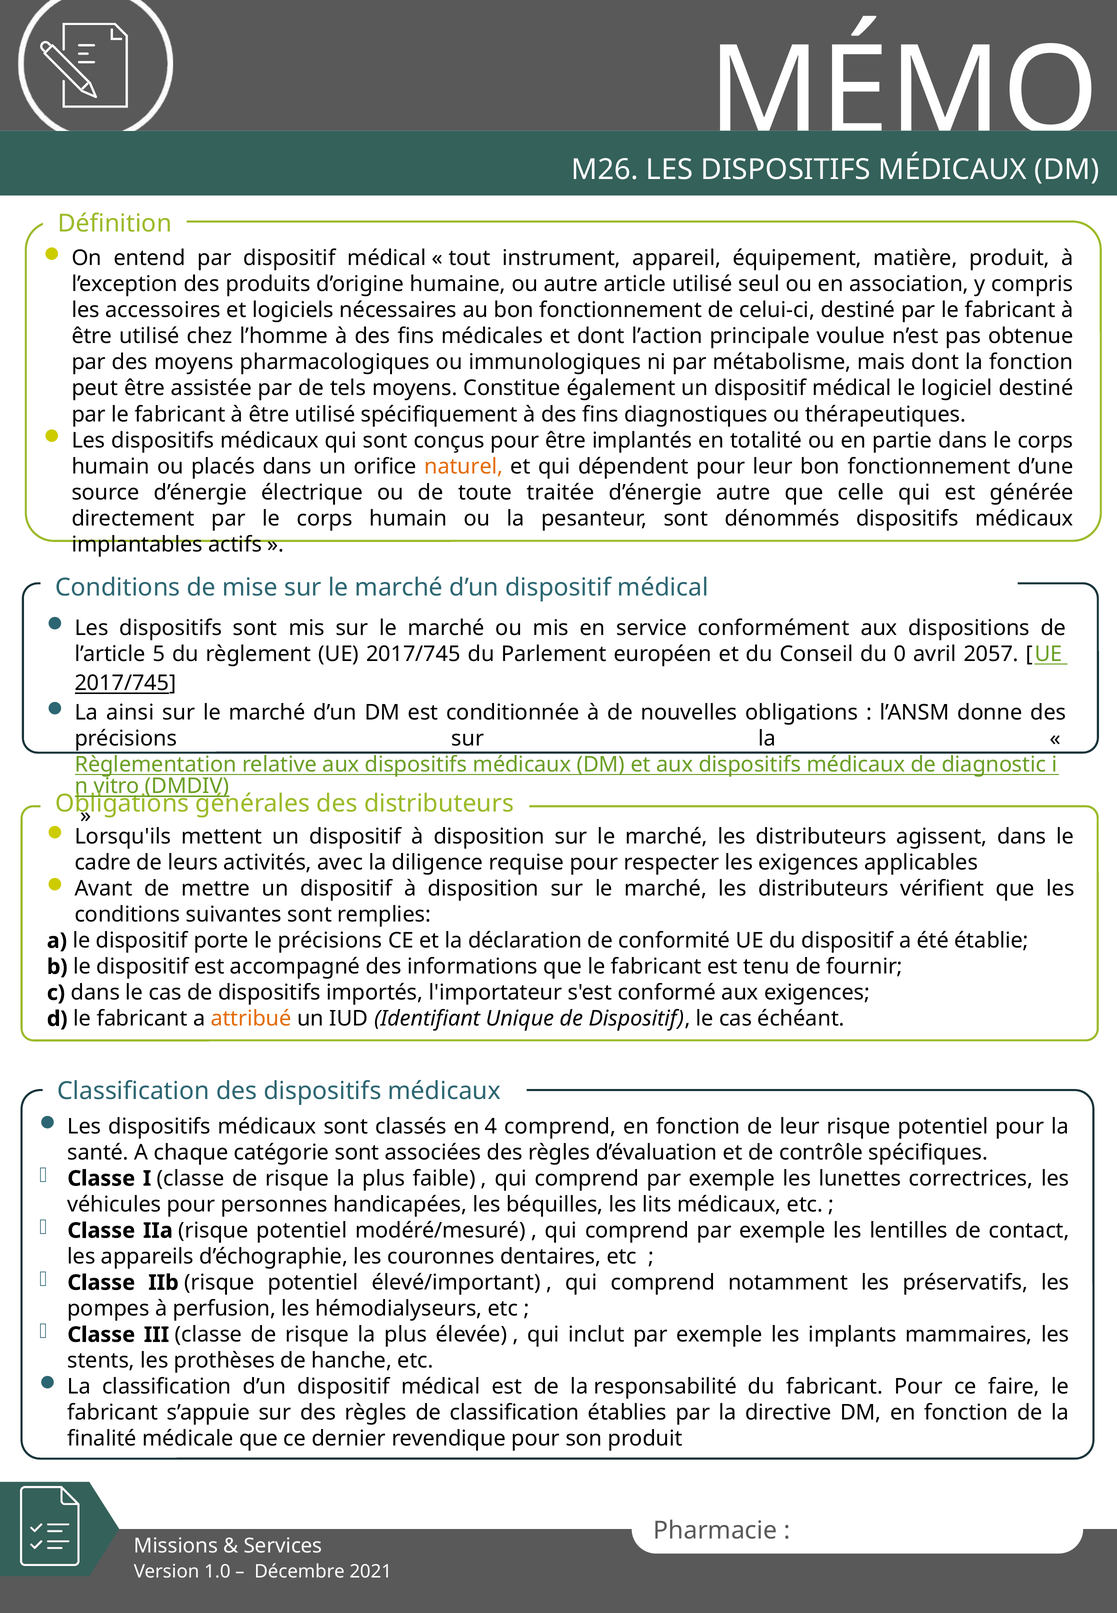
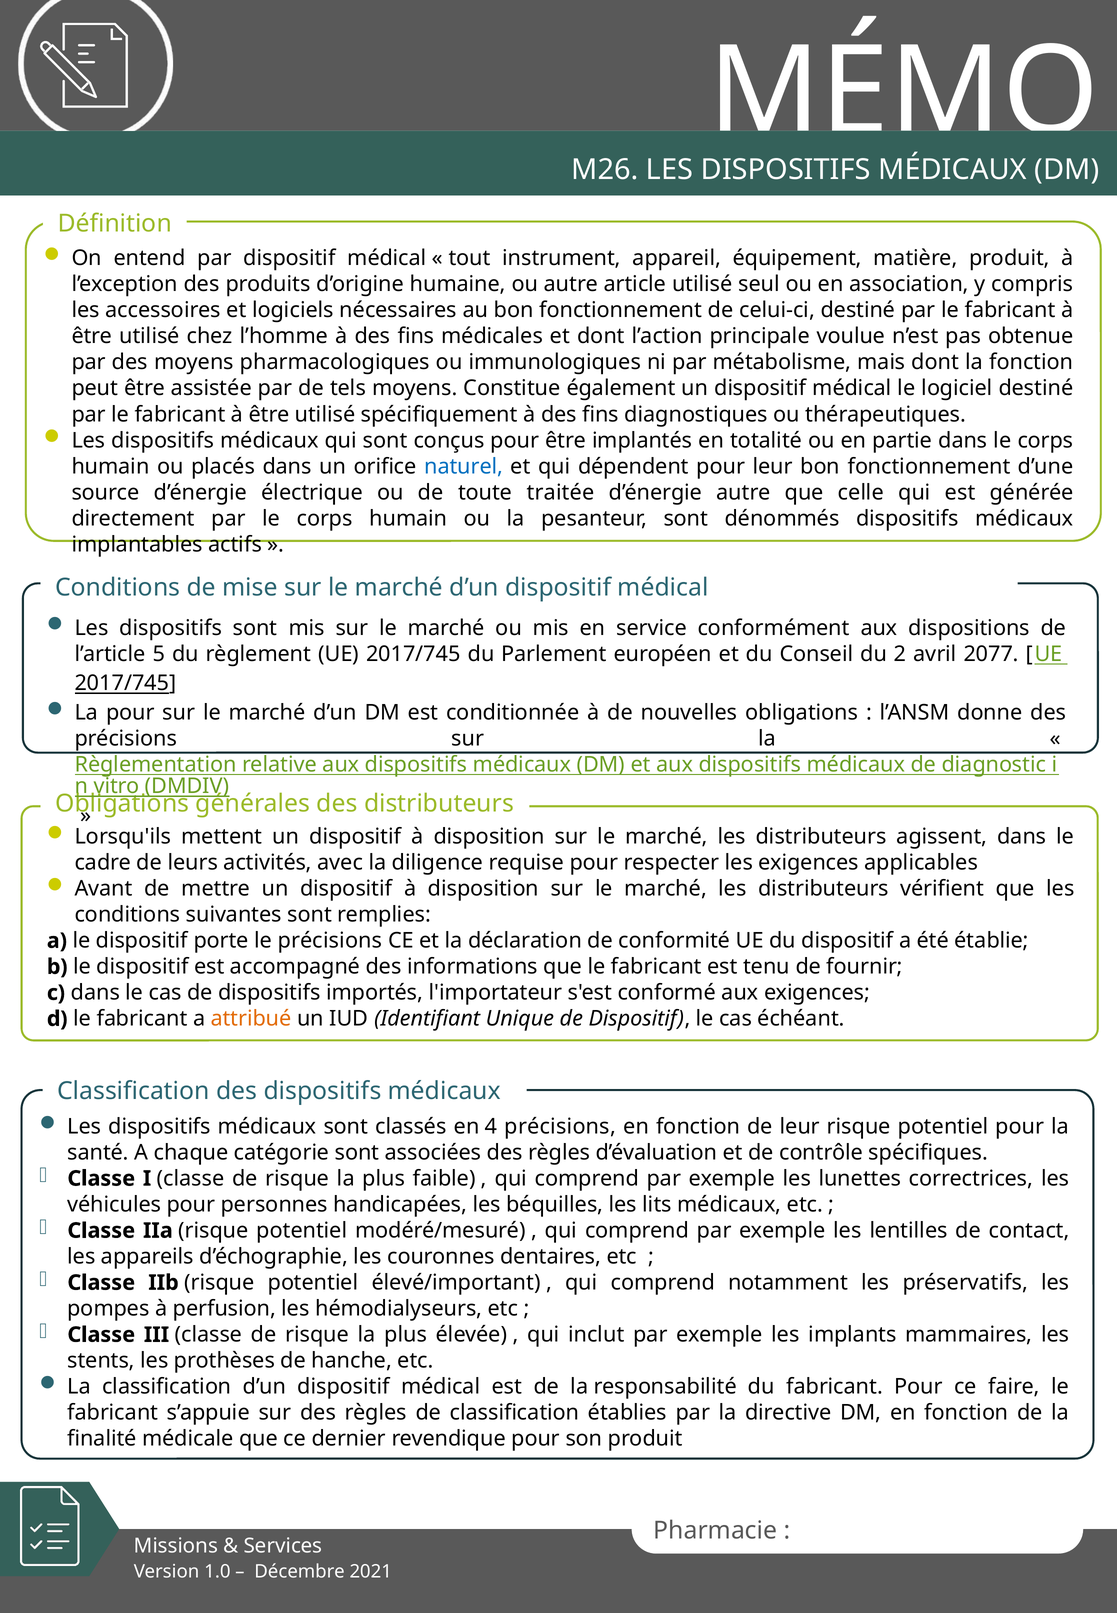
naturel colour: orange -> blue
0: 0 -> 2
2057: 2057 -> 2077
La ainsi: ainsi -> pour
4 comprend: comprend -> précisions
